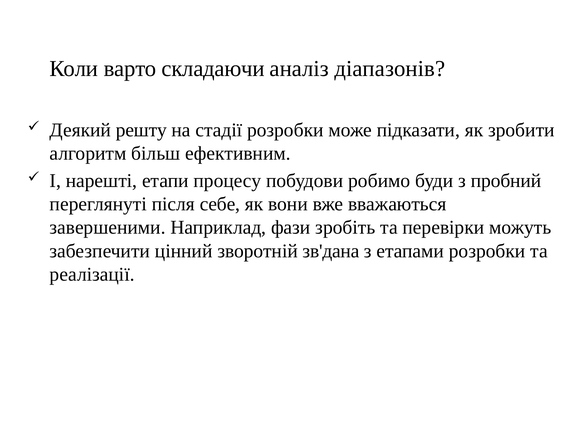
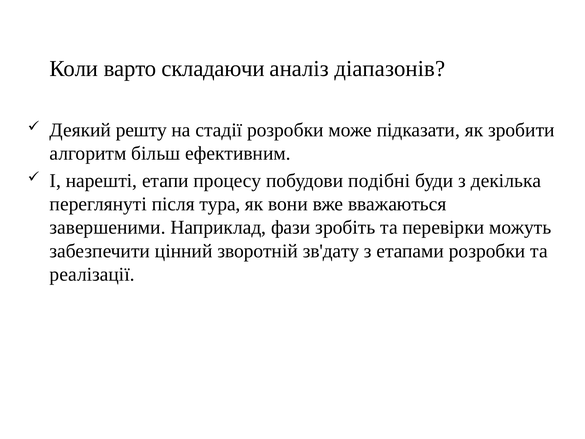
робимо: робимо -> подібні
пробний: пробний -> декілька
себе: себе -> тура
зв'дана: зв'дана -> зв'дату
